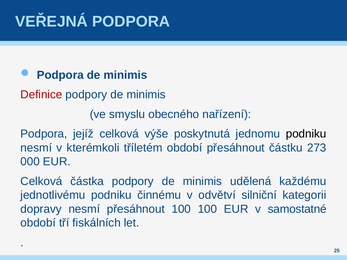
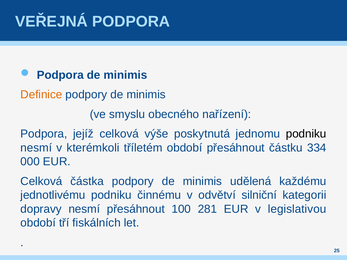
Definice colour: red -> orange
273: 273 -> 334
100 100: 100 -> 281
samostatné: samostatné -> legislativou
